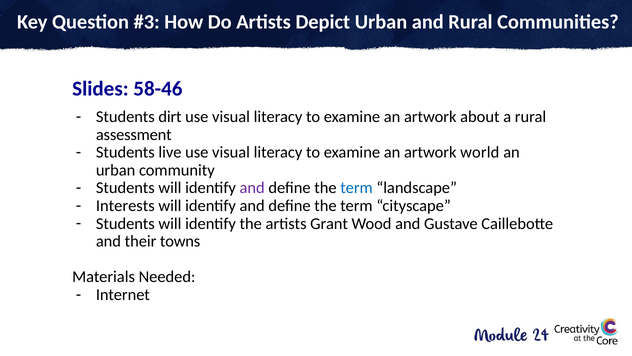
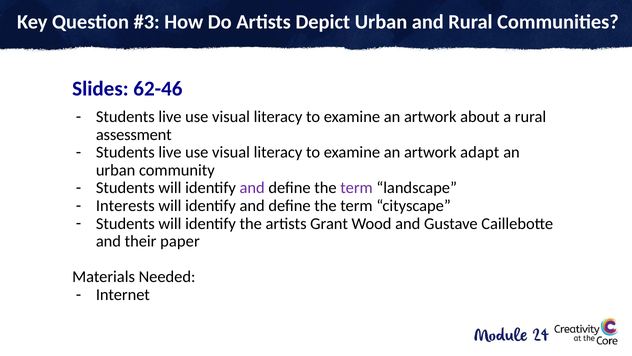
58-46: 58-46 -> 62-46
dirt at (170, 117): dirt -> live
world: world -> adapt
term at (356, 188) colour: blue -> purple
towns: towns -> paper
